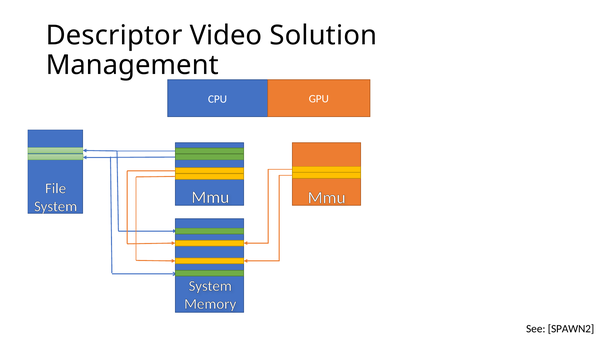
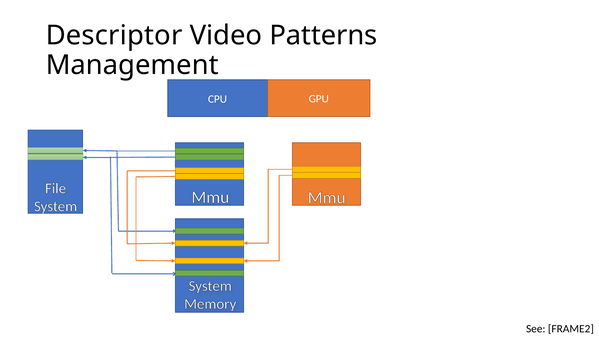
Solution: Solution -> Patterns
SPAWN2: SPAWN2 -> FRAME2
